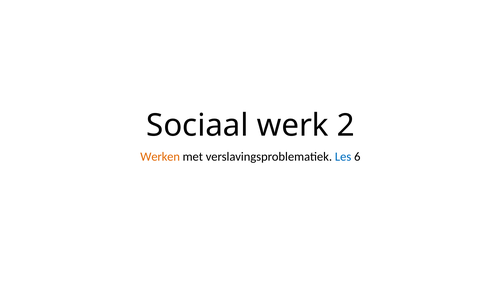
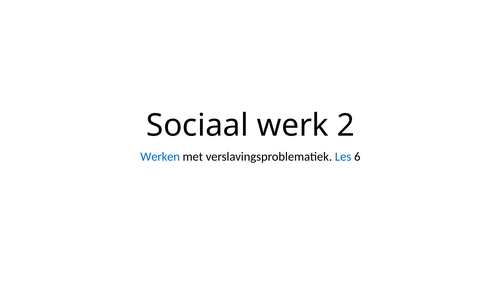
Werken colour: orange -> blue
